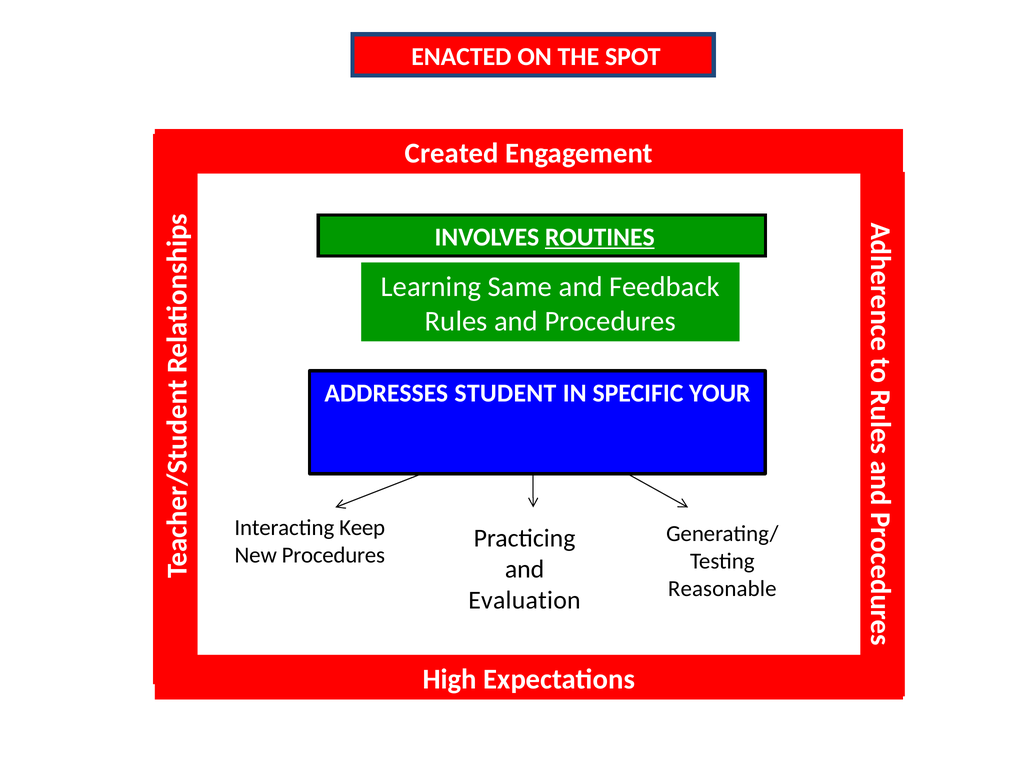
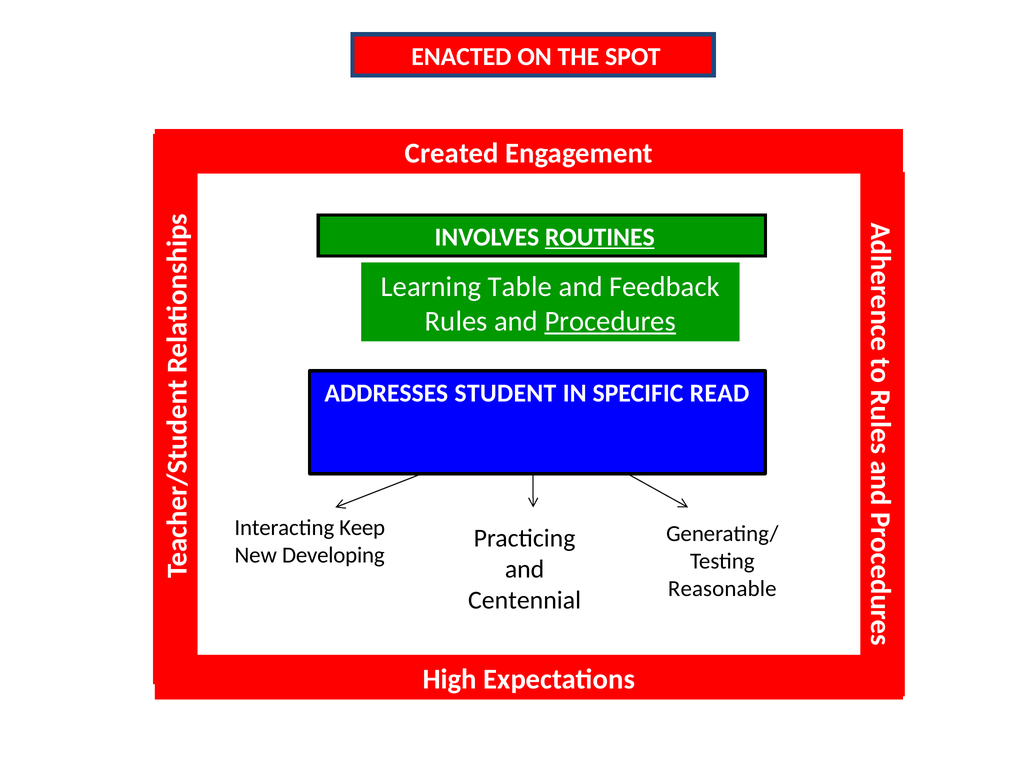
Same: Same -> Table
Procedures at (610, 321) underline: none -> present
YOUR: YOUR -> READ
New Procedures: Procedures -> Developing
Evaluation: Evaluation -> Centennial
